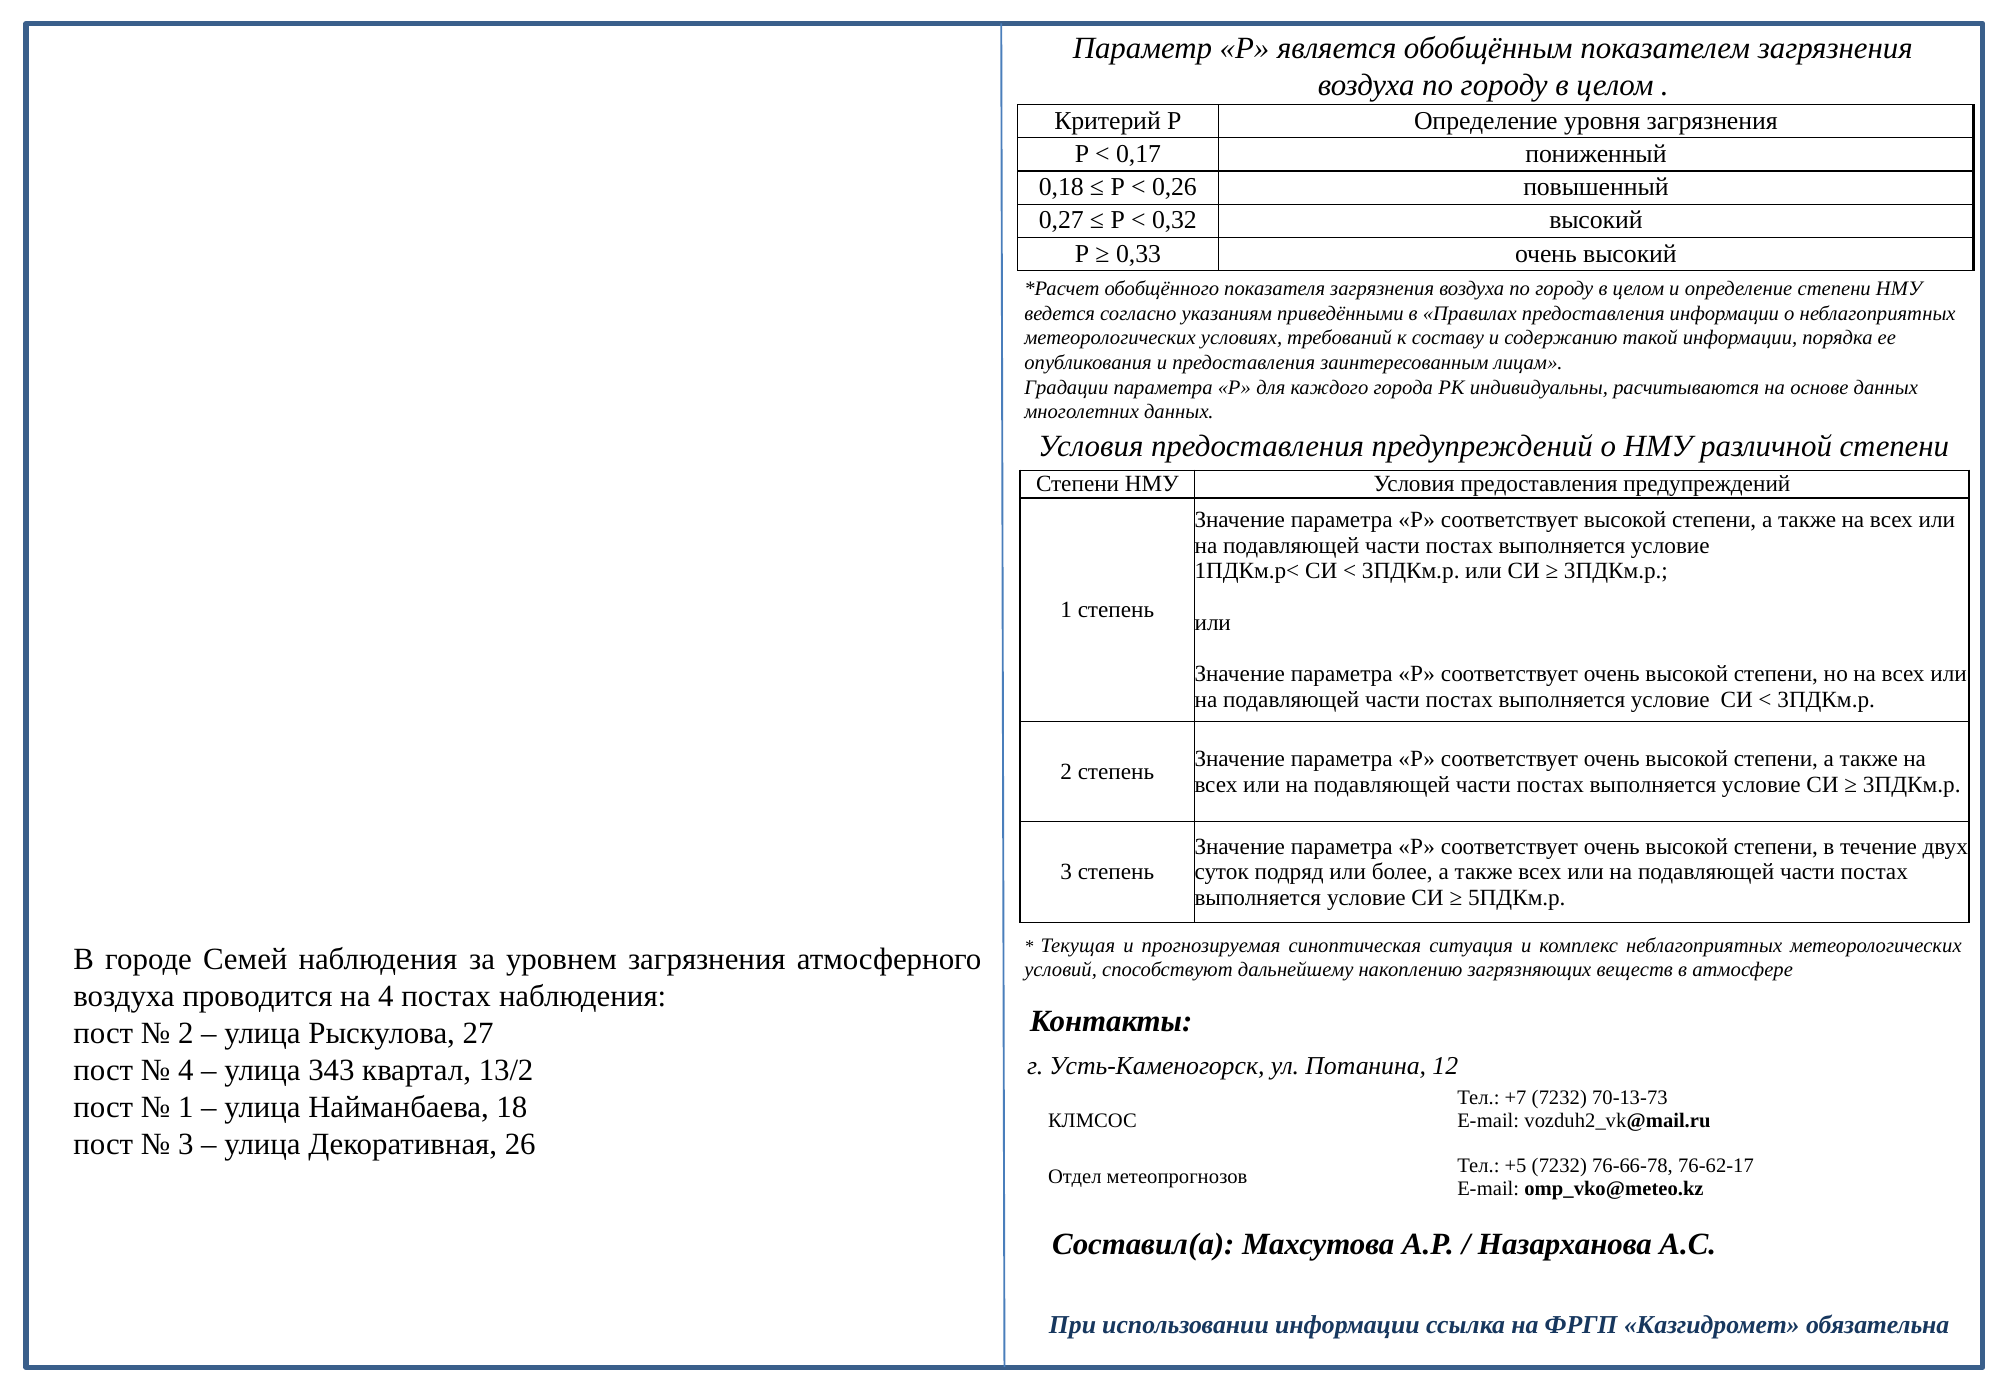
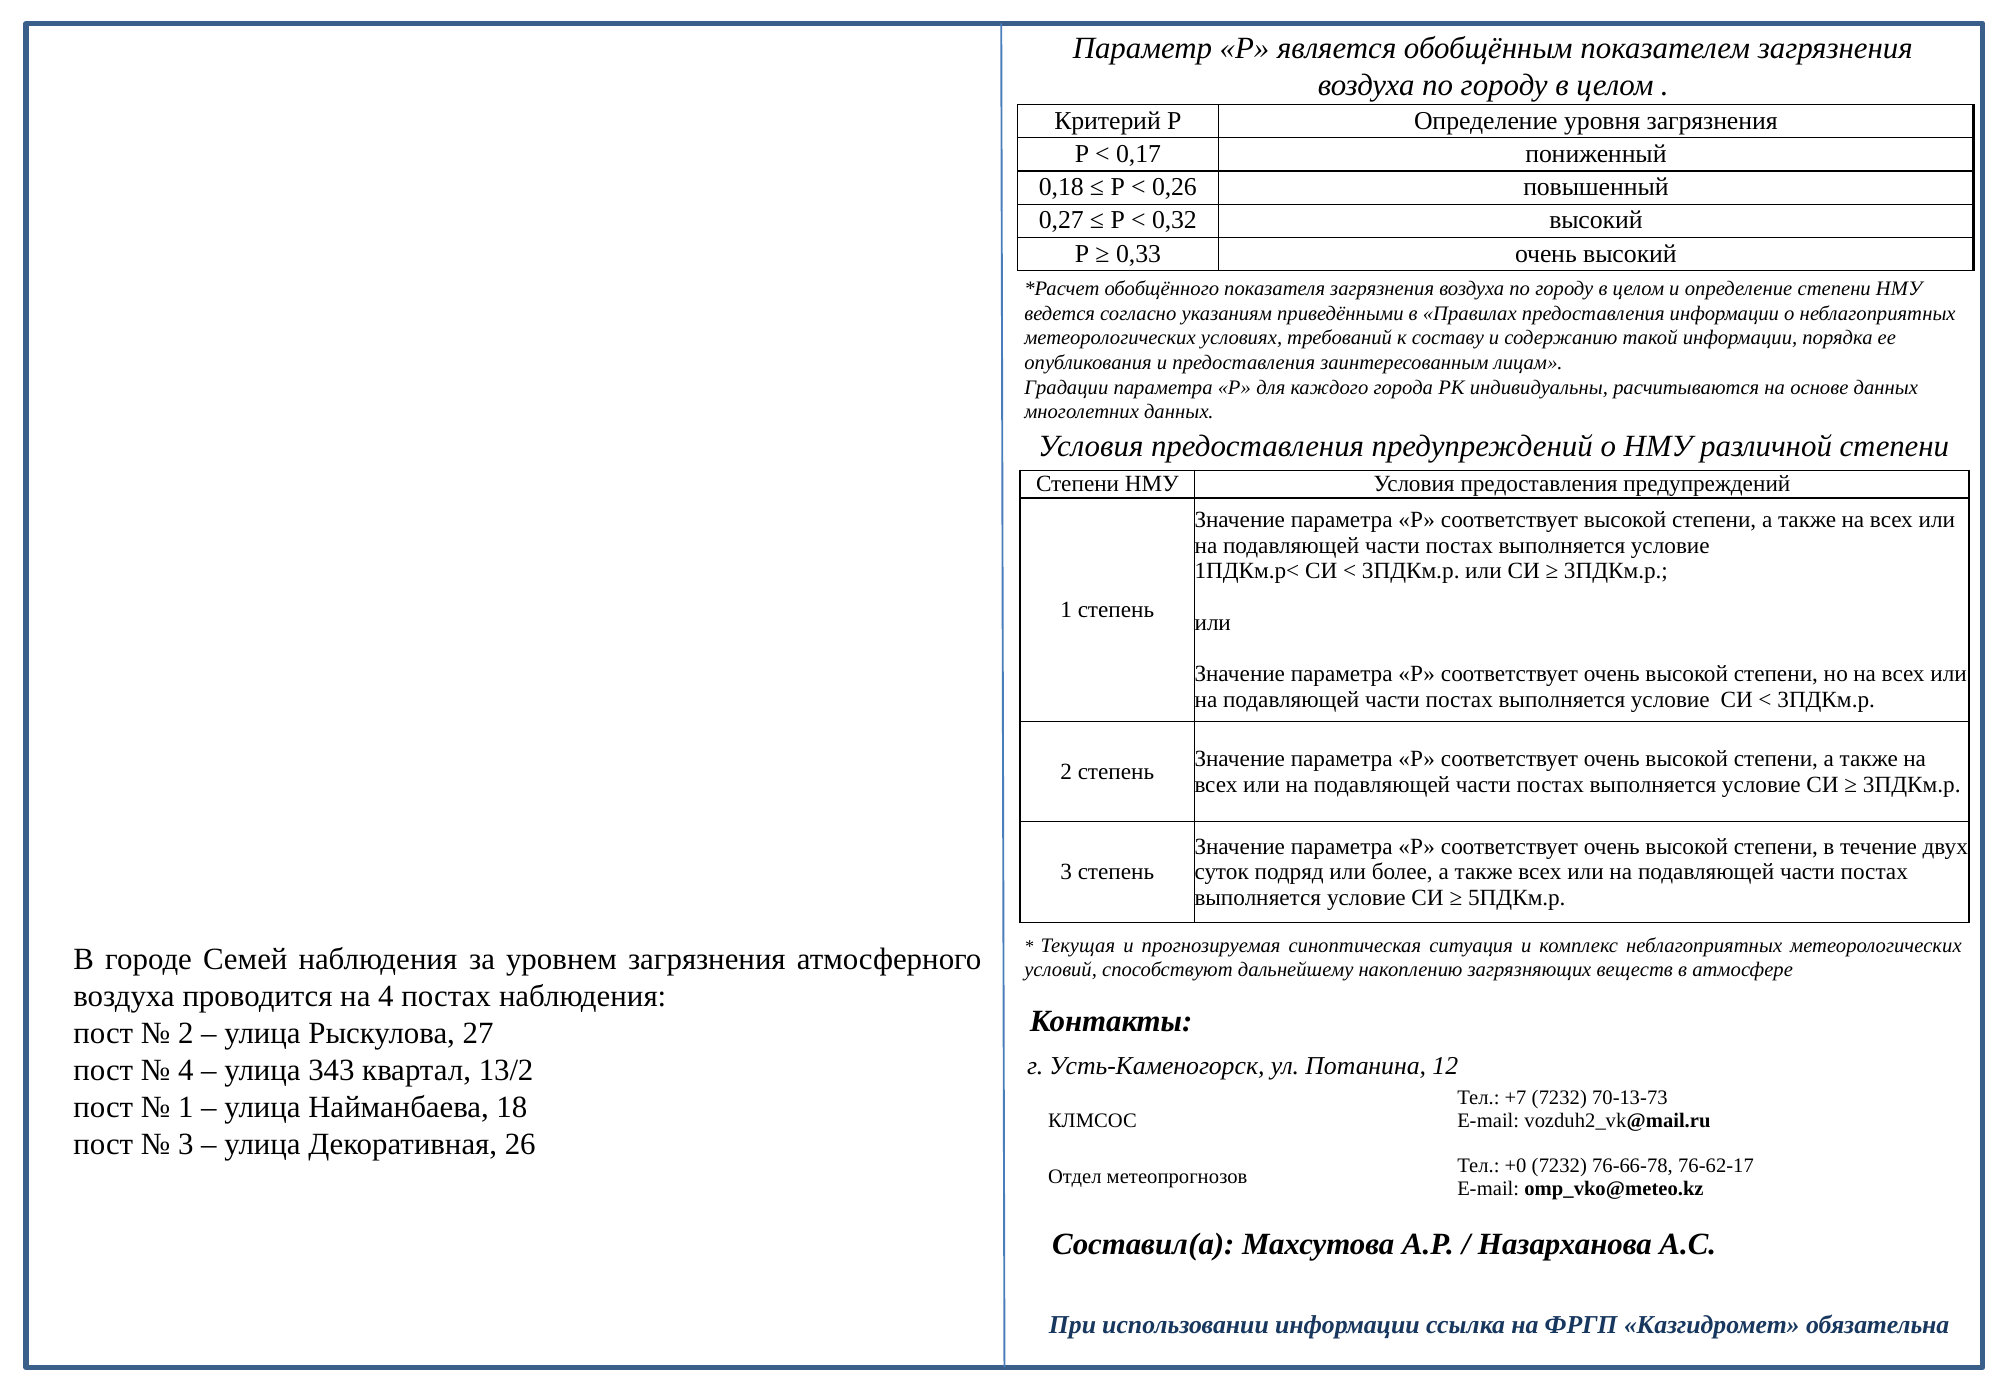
+5: +5 -> +0
